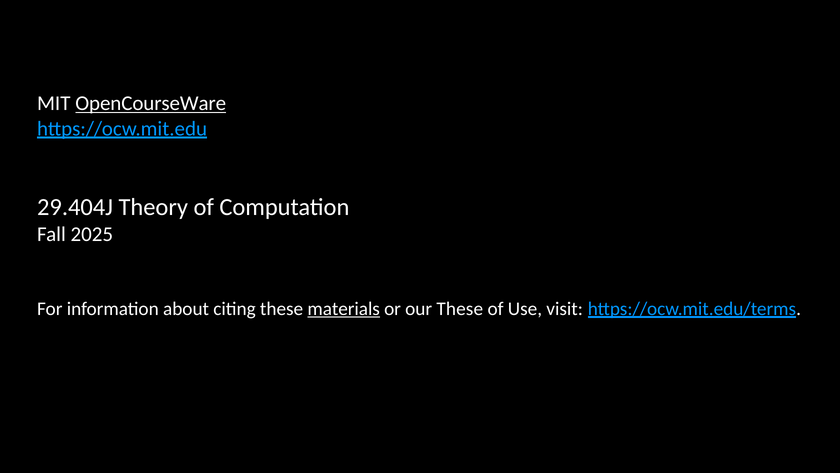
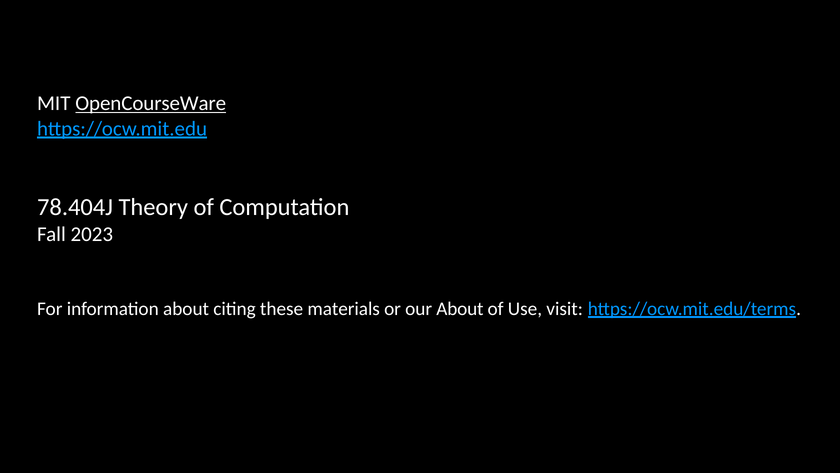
29.404J: 29.404J -> 78.404J
2025: 2025 -> 2023
materials underline: present -> none
our These: These -> About
